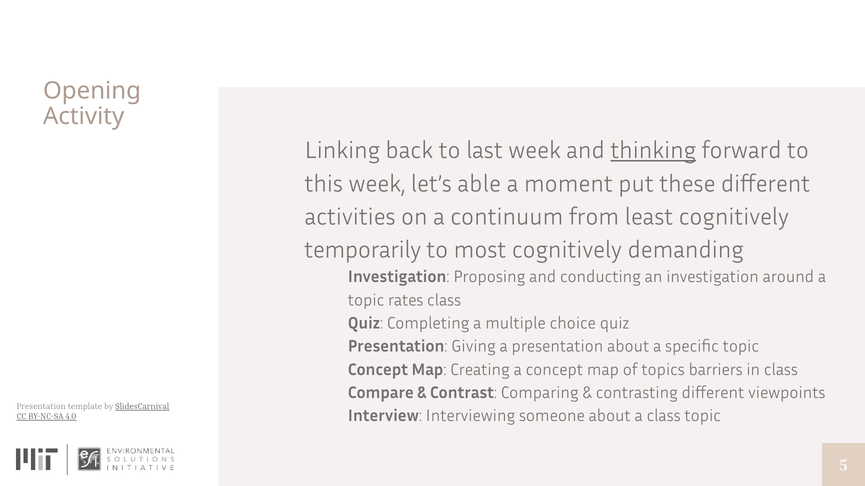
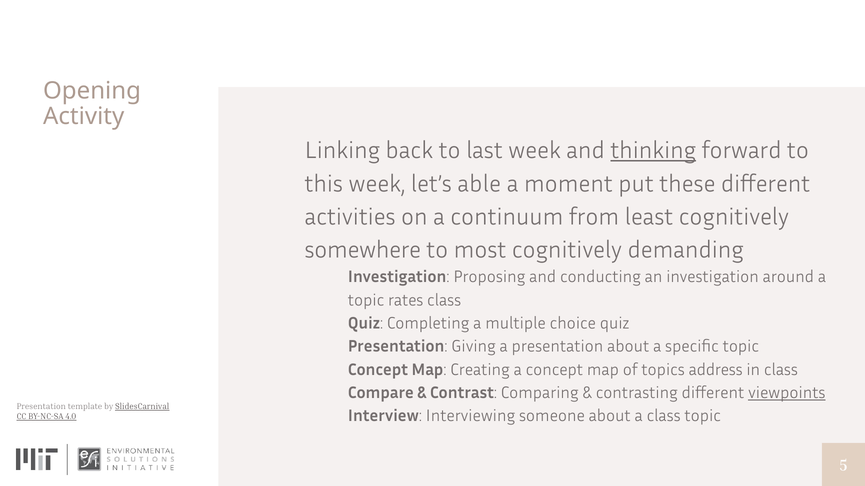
temporarily: temporarily -> somewhere
barriers: barriers -> address
viewpoints underline: none -> present
